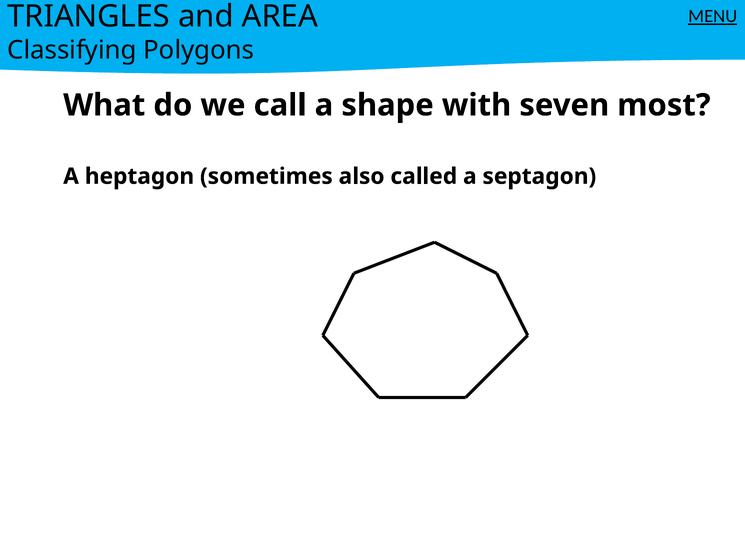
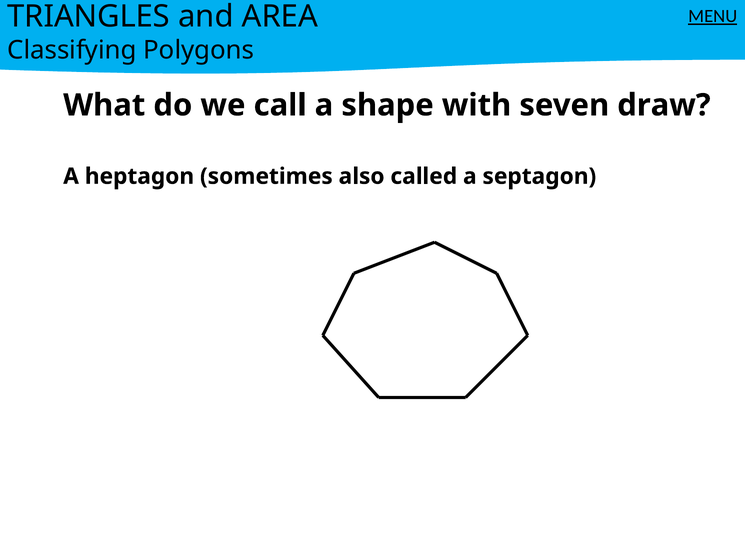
most: most -> draw
